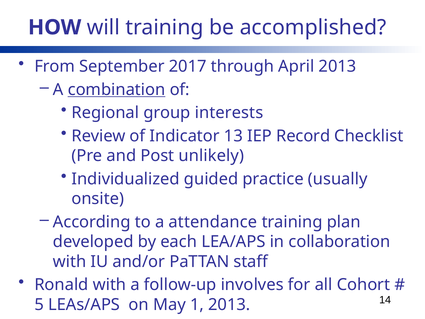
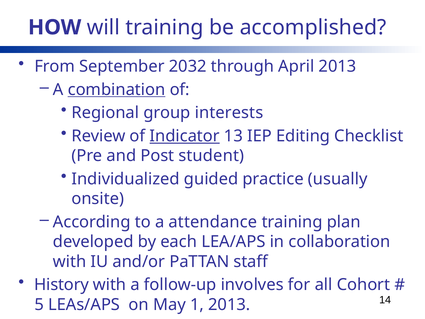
2017: 2017 -> 2032
Indicator underline: none -> present
Record: Record -> Editing
unlikely: unlikely -> student
Ronald: Ronald -> History
